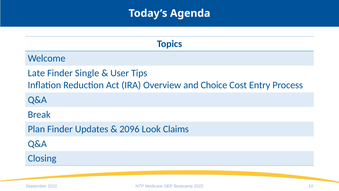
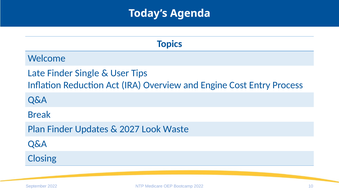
Choice: Choice -> Engine
2096: 2096 -> 2027
Claims: Claims -> Waste
